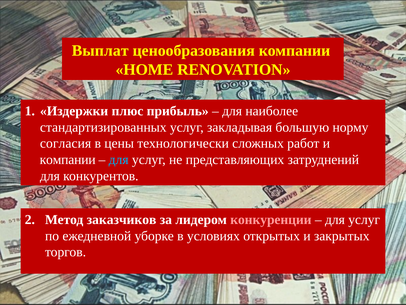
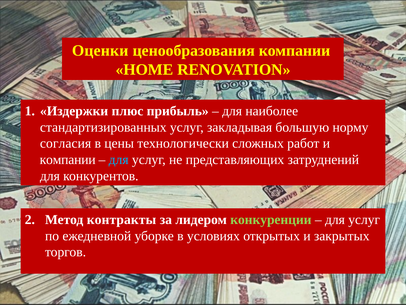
Выплат: Выплат -> Оценки
заказчиков: заказчиков -> контракты
конкуренции colour: pink -> light green
